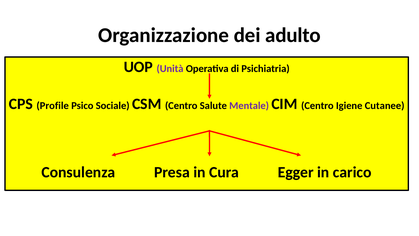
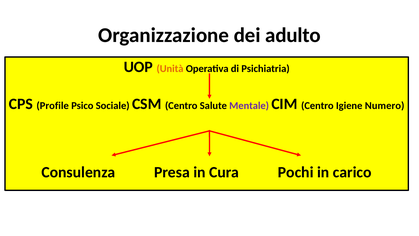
Unità colour: purple -> orange
Cutanee: Cutanee -> Numero
Egger: Egger -> Pochi
